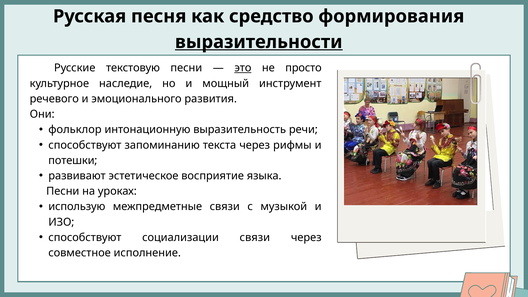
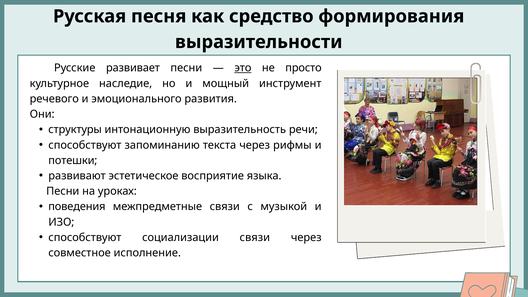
выразительности underline: present -> none
текстовую: текстовую -> развивает
фольклор: фольклор -> структуры
использую: использую -> поведения
